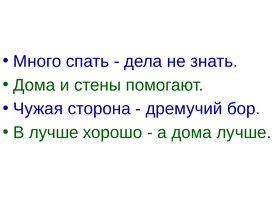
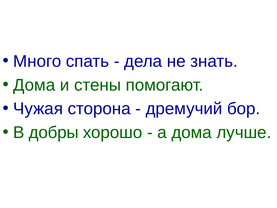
В лучше: лучше -> добры
